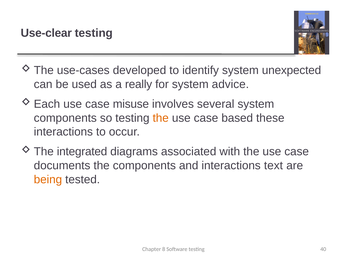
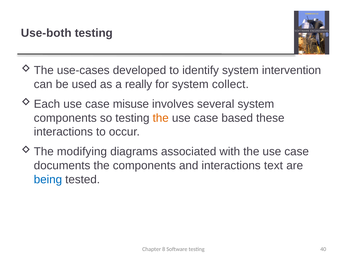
Use-clear: Use-clear -> Use-both
unexpected: unexpected -> intervention
advice: advice -> collect
integrated: integrated -> modifying
being colour: orange -> blue
